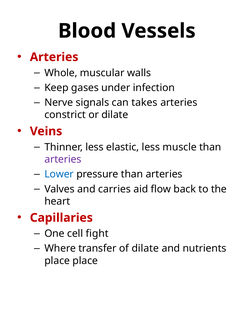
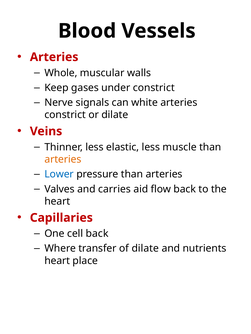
under infection: infection -> constrict
takes: takes -> white
arteries at (63, 160) colour: purple -> orange
cell fight: fight -> back
place at (57, 261): place -> heart
